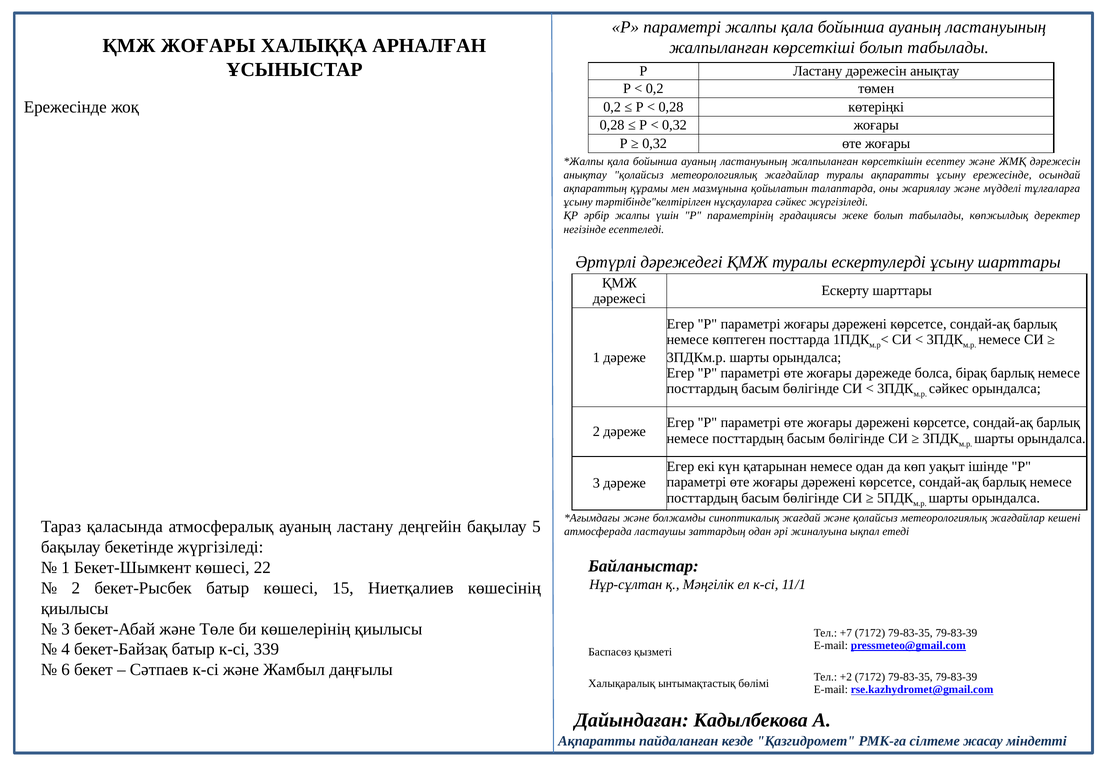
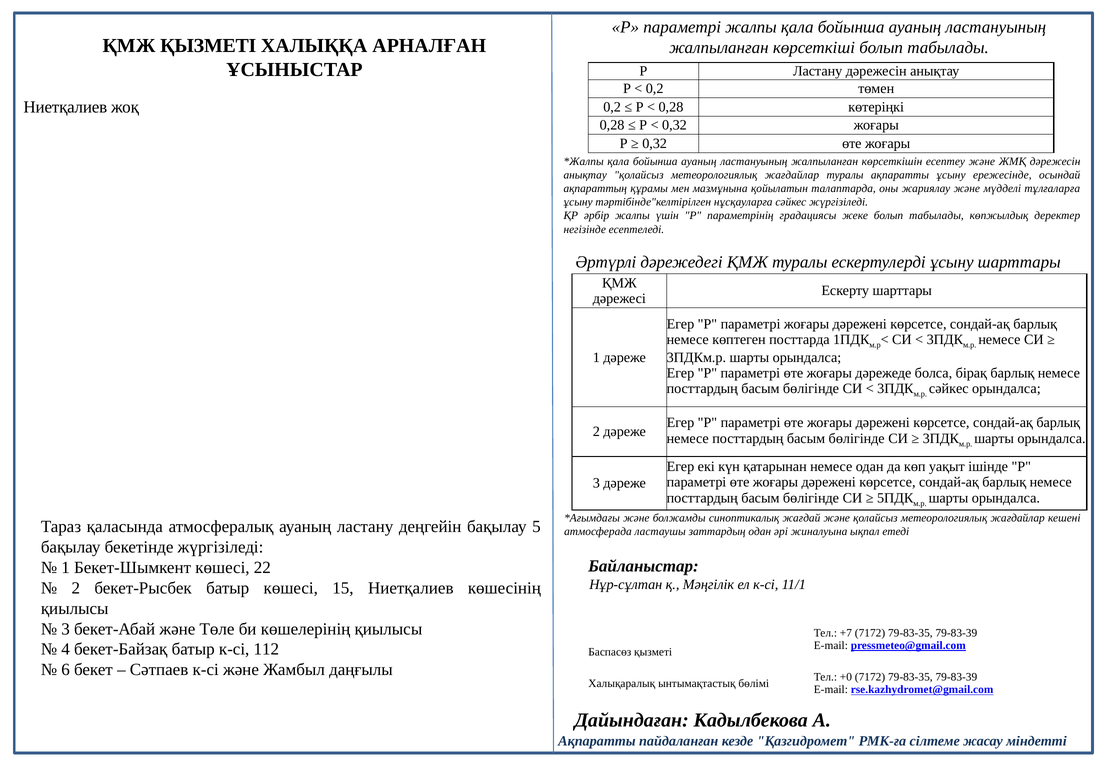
ҚМЖ ЖОҒАРЫ: ЖОҒАРЫ -> ҚЫЗМЕТІ
Ережесінде at (65, 107): Ережесінде -> Ниетқалиев
339: 339 -> 112
+2: +2 -> +0
